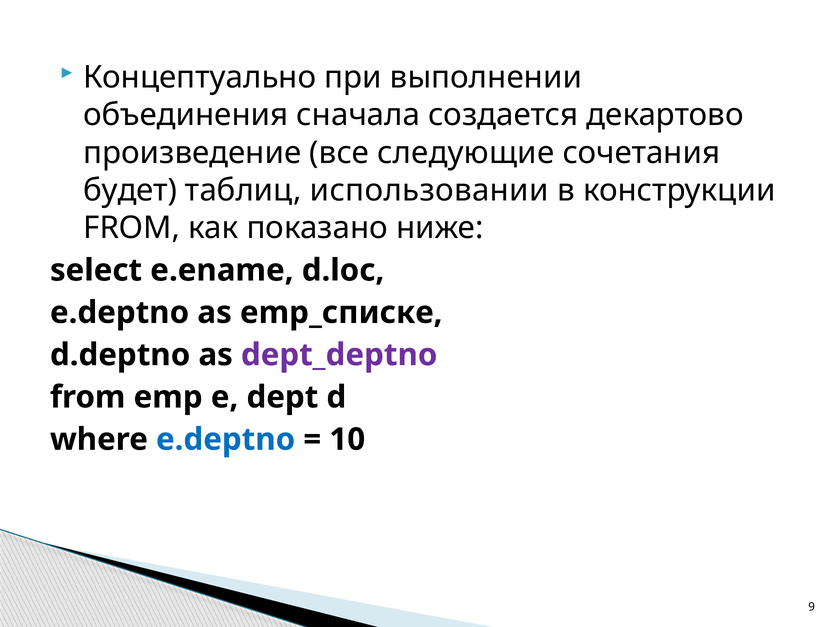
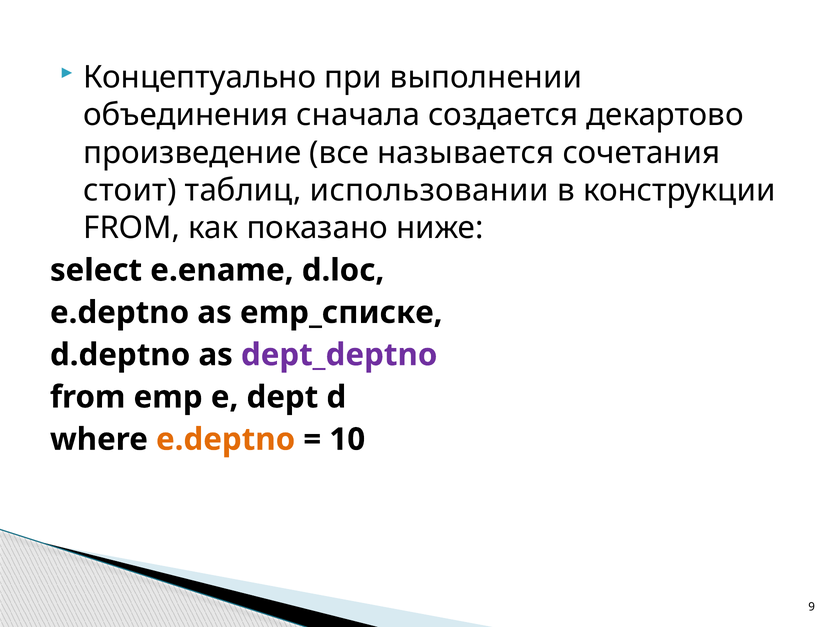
следующие: следующие -> называется
будет: будет -> стоит
e.deptno at (226, 439) colour: blue -> orange
